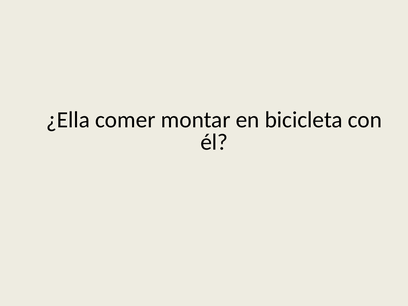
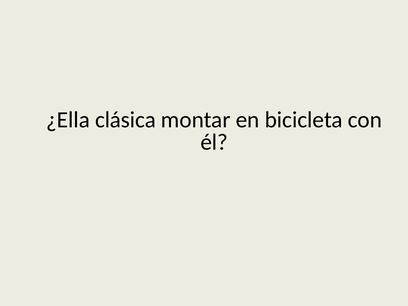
comer: comer -> clásica
